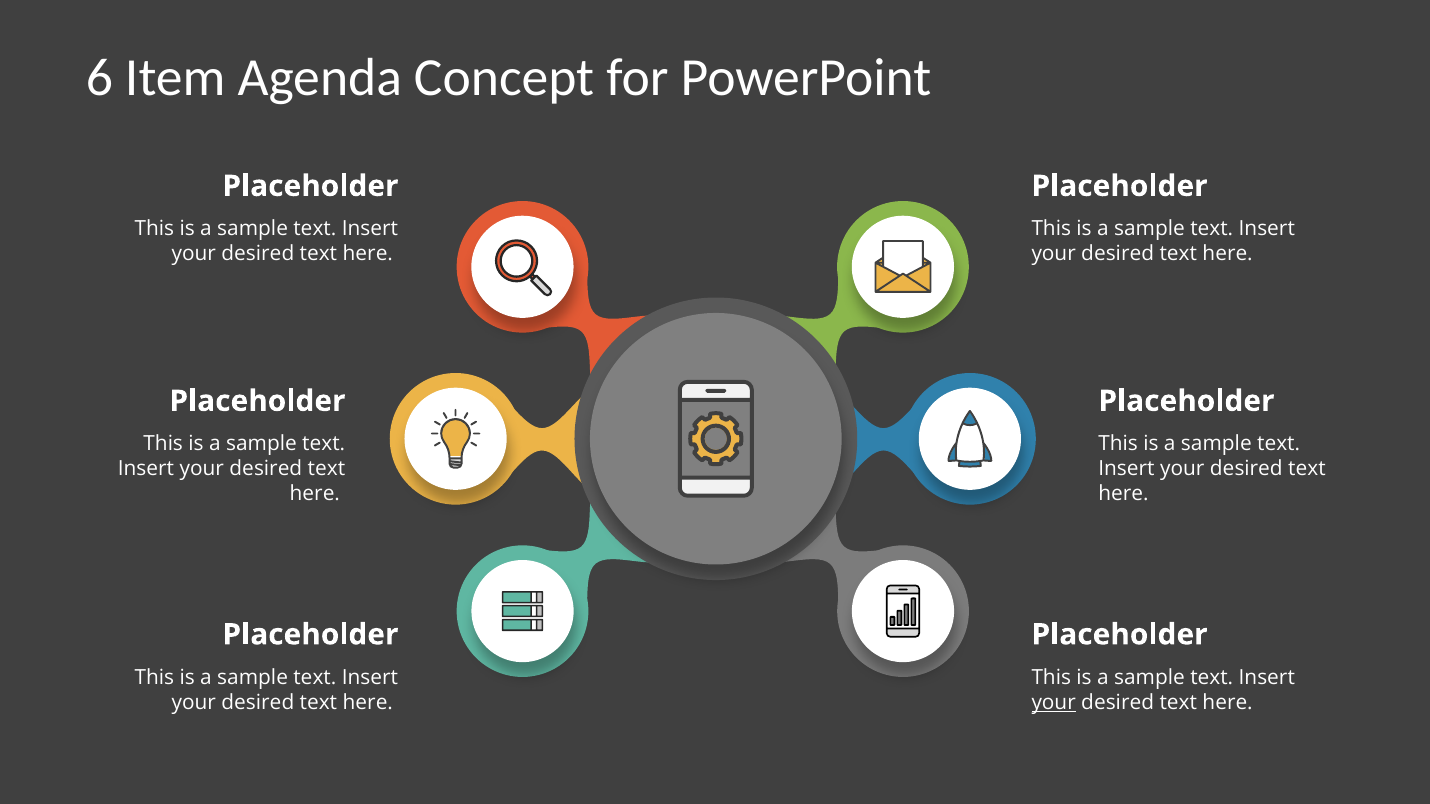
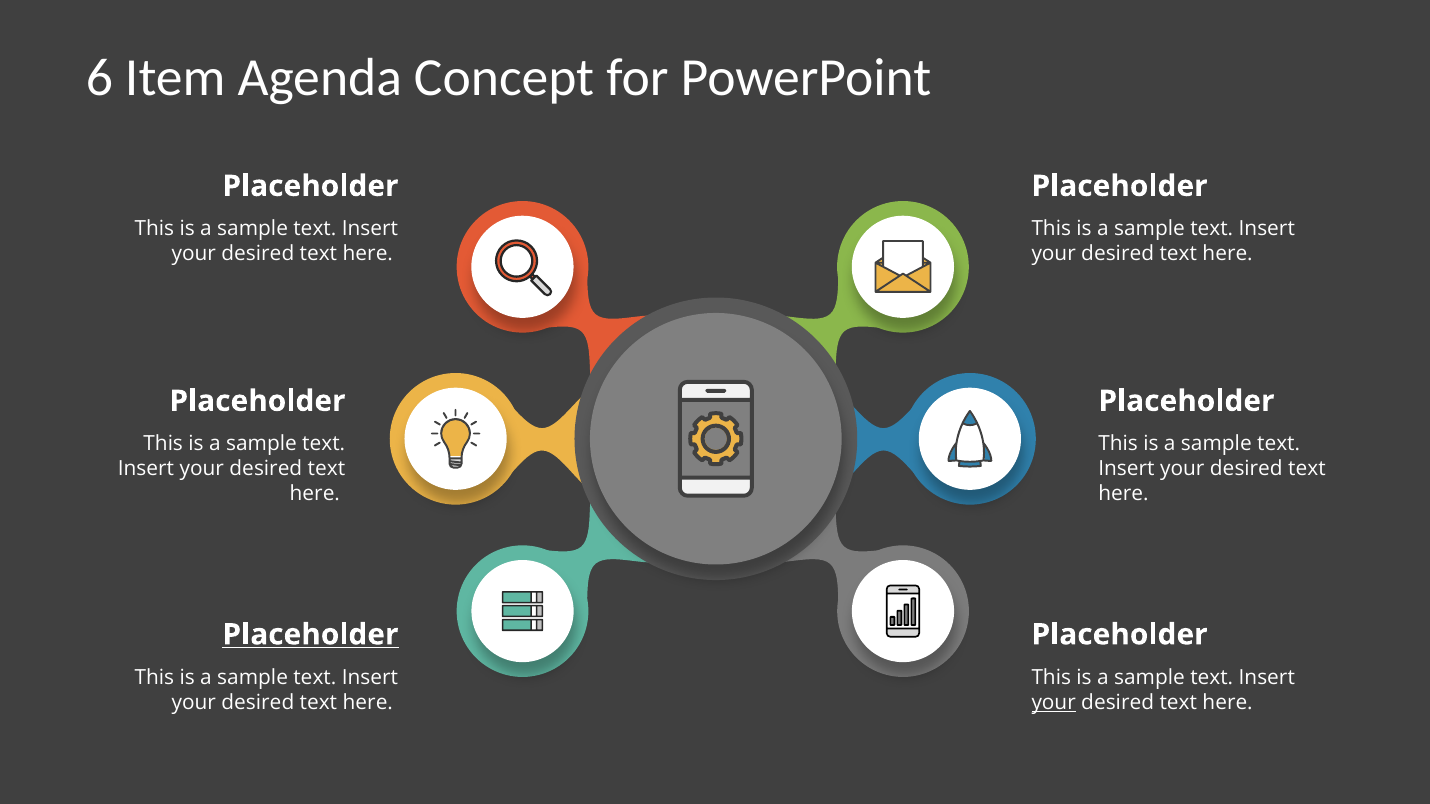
Placeholder at (310, 635) underline: none -> present
